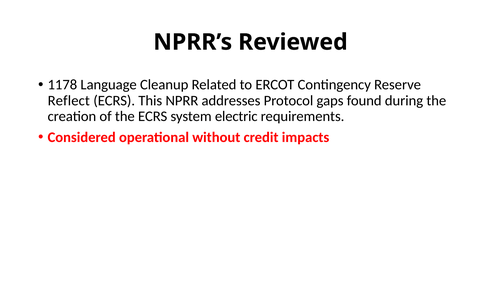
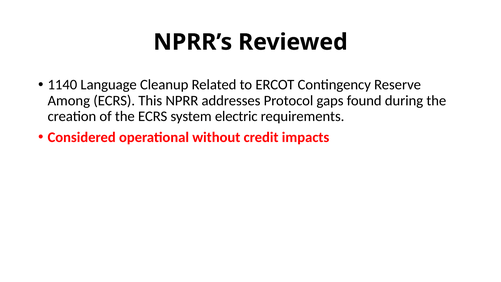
1178: 1178 -> 1140
Reflect: Reflect -> Among
